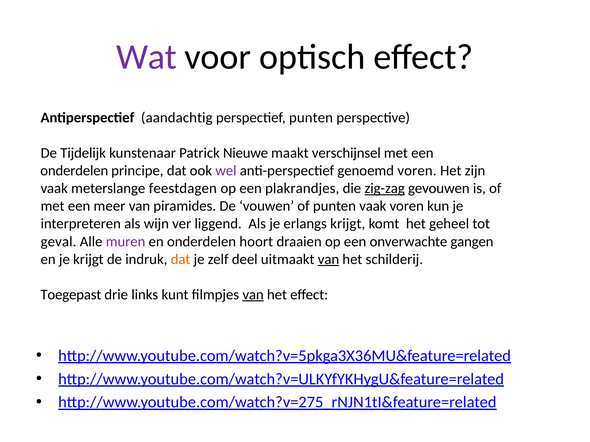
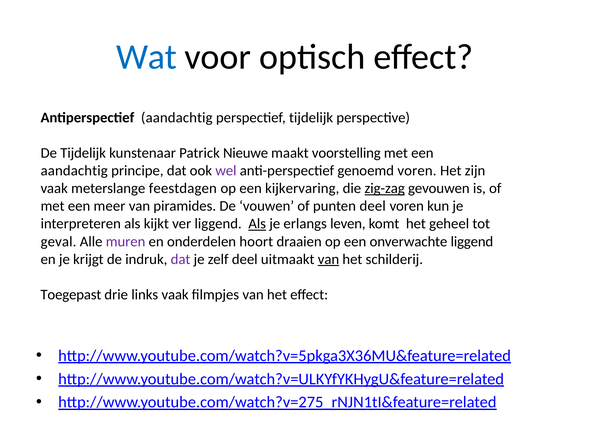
Wat colour: purple -> blue
perspectief punten: punten -> tijdelijk
verschijnsel: verschijnsel -> voorstelling
onderdelen at (74, 171): onderdelen -> aandachtig
plakrandjes: plakrandjes -> kijkervaring
punten vaak: vaak -> deel
wijn: wijn -> kijkt
Als at (257, 224) underline: none -> present
erlangs krijgt: krijgt -> leven
onverwachte gangen: gangen -> liggend
dat at (181, 259) colour: orange -> purple
links kunt: kunt -> vaak
van at (253, 295) underline: present -> none
